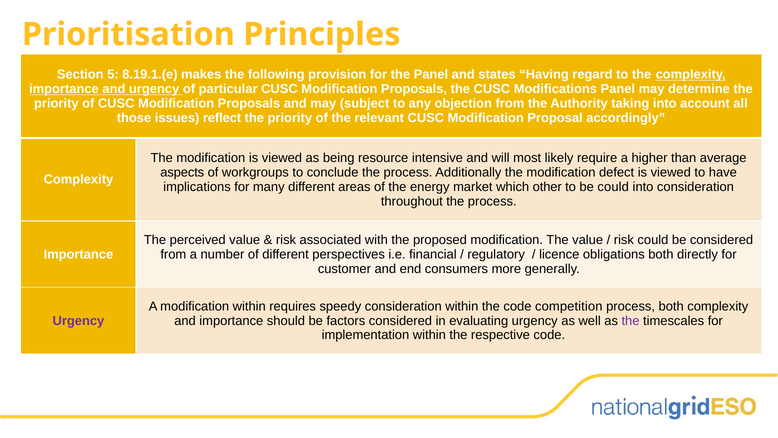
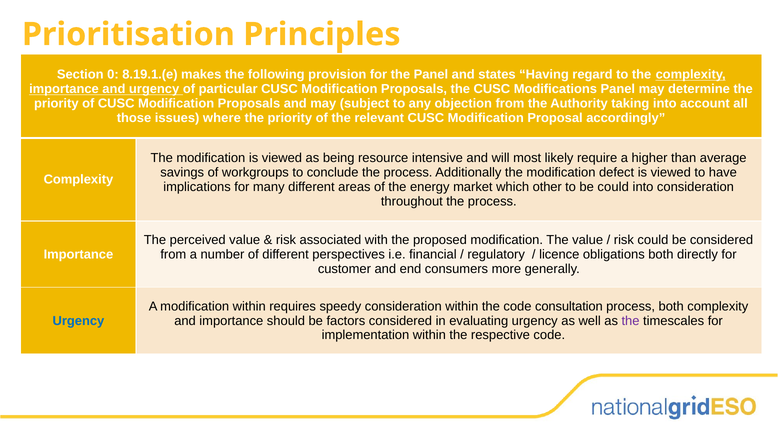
5: 5 -> 0
reflect: reflect -> where
aspects: aspects -> savings
competition: competition -> consultation
Urgency at (78, 320) colour: purple -> blue
